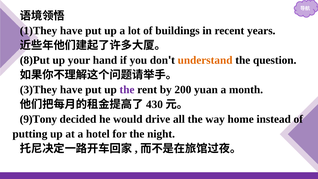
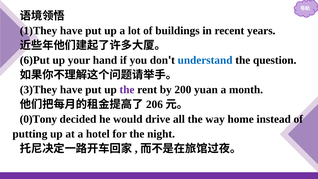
8)Put: 8)Put -> 6)Put
understand colour: orange -> blue
430: 430 -> 206
9)Tony: 9)Tony -> 0)Tony
